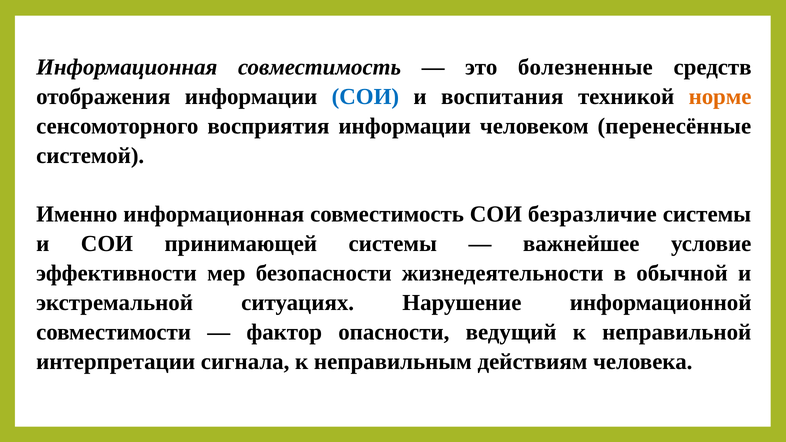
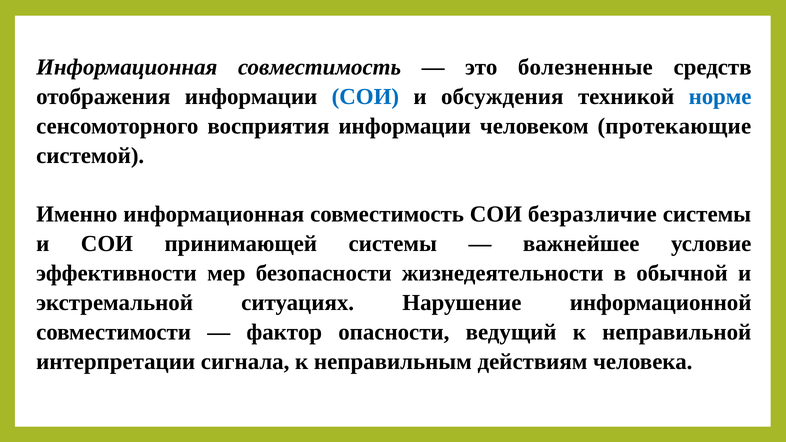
воспитания: воспитания -> обсуждения
норме colour: orange -> blue
перенесённые: перенесённые -> протекающие
